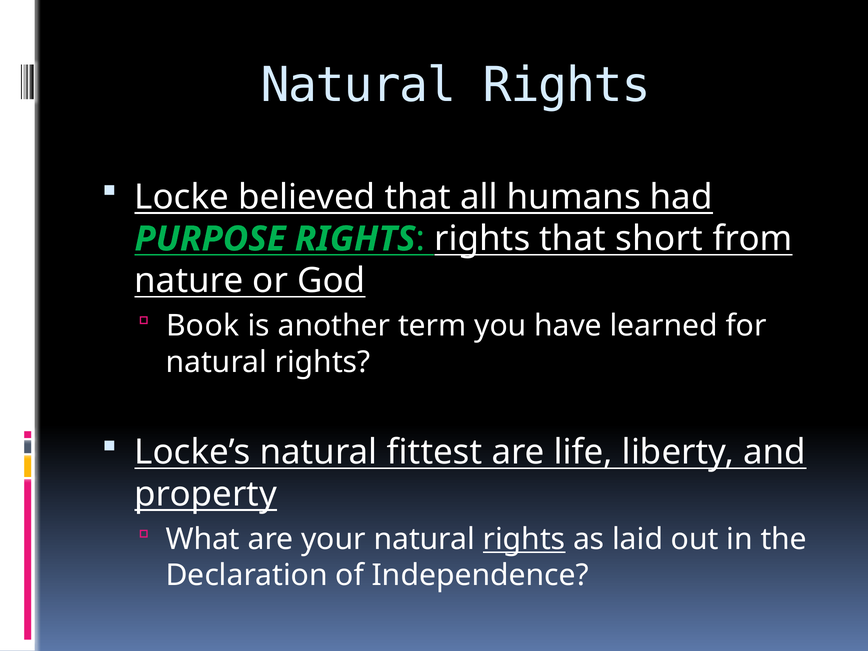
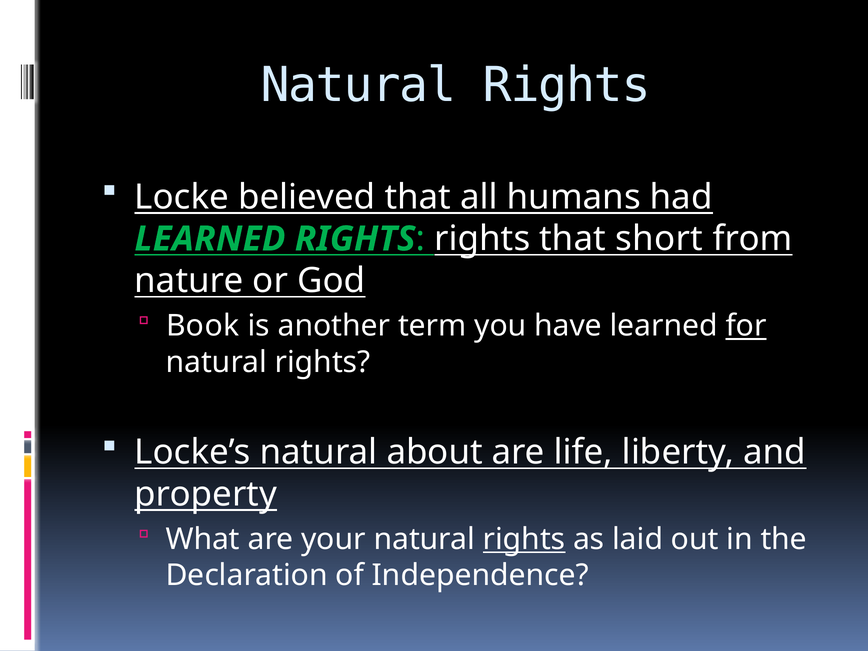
PURPOSE at (210, 239): PURPOSE -> LEARNED
for underline: none -> present
fittest: fittest -> about
